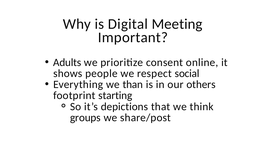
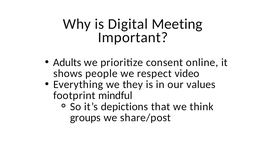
social: social -> video
than: than -> they
others: others -> values
starting: starting -> mindful
